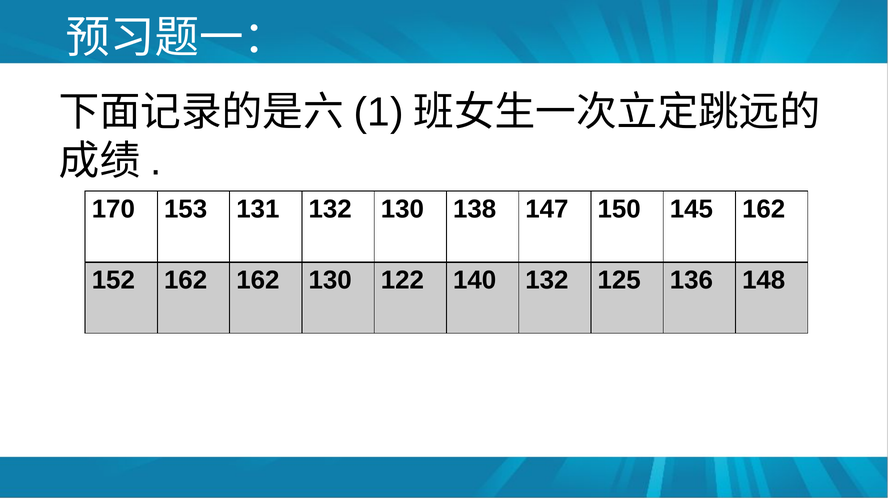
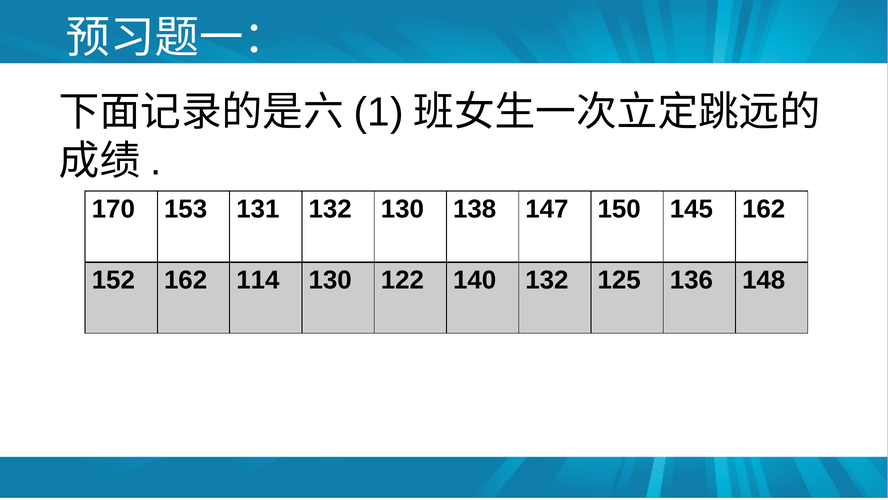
162 162: 162 -> 114
